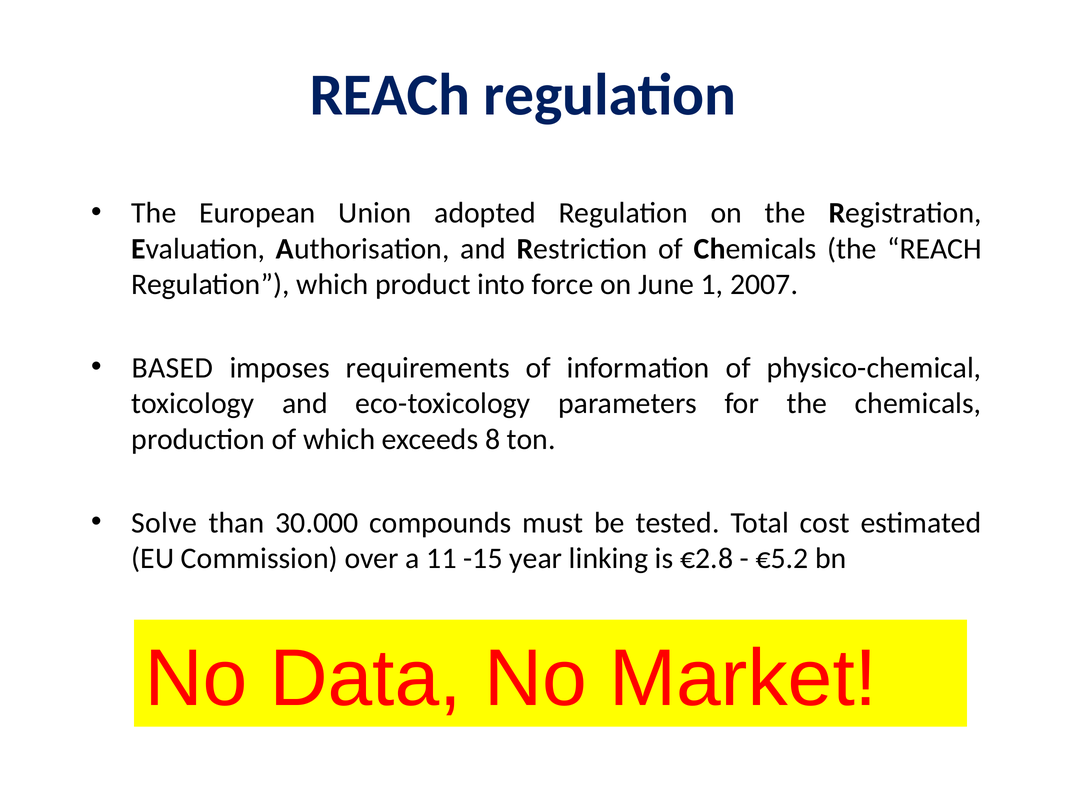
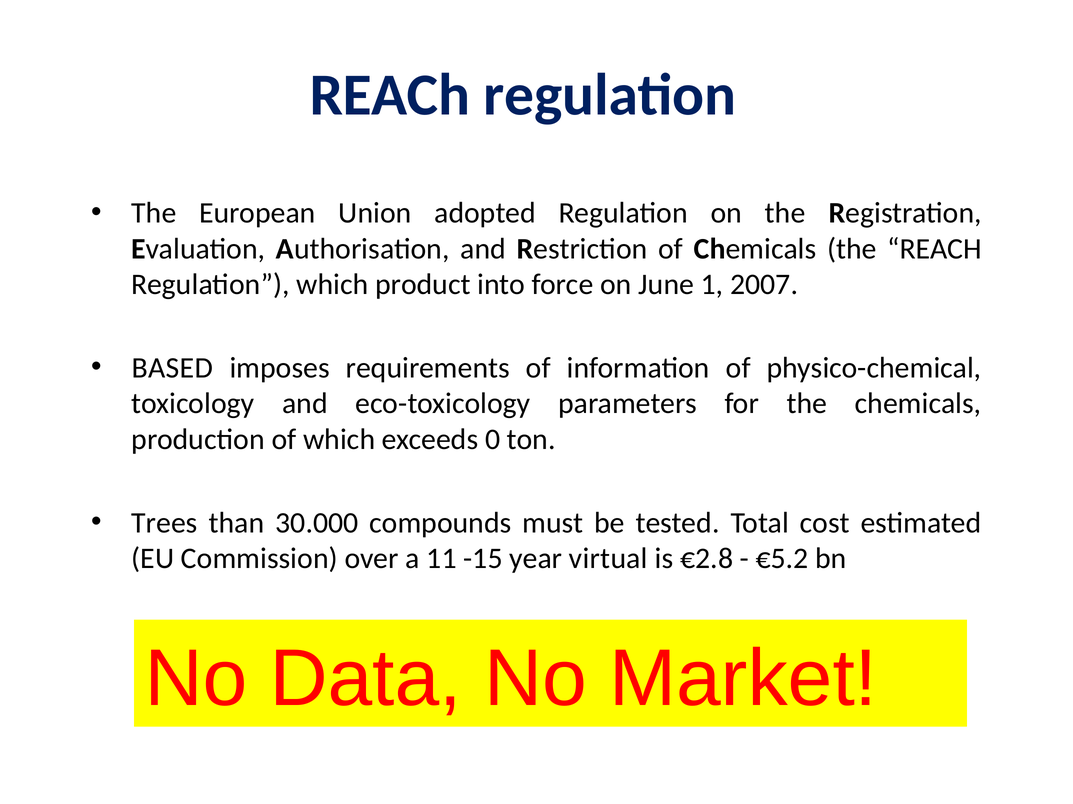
8: 8 -> 0
Solve: Solve -> Trees
linking: linking -> virtual
